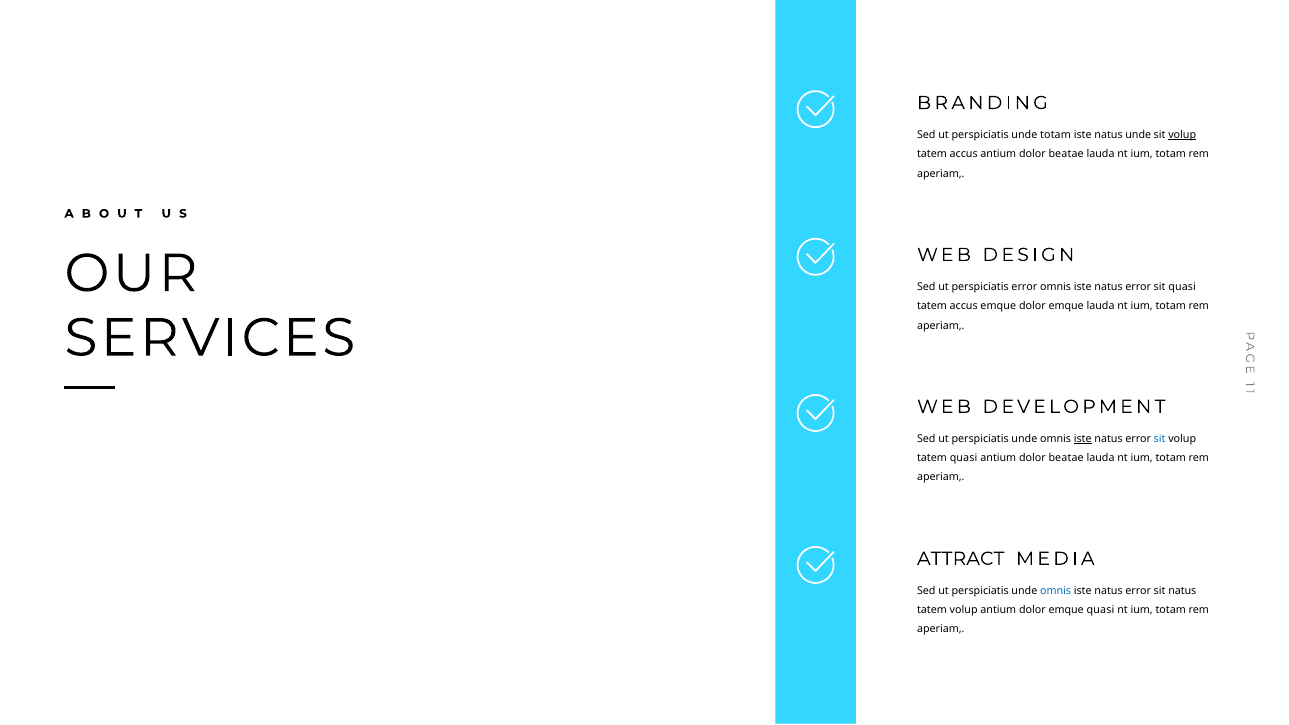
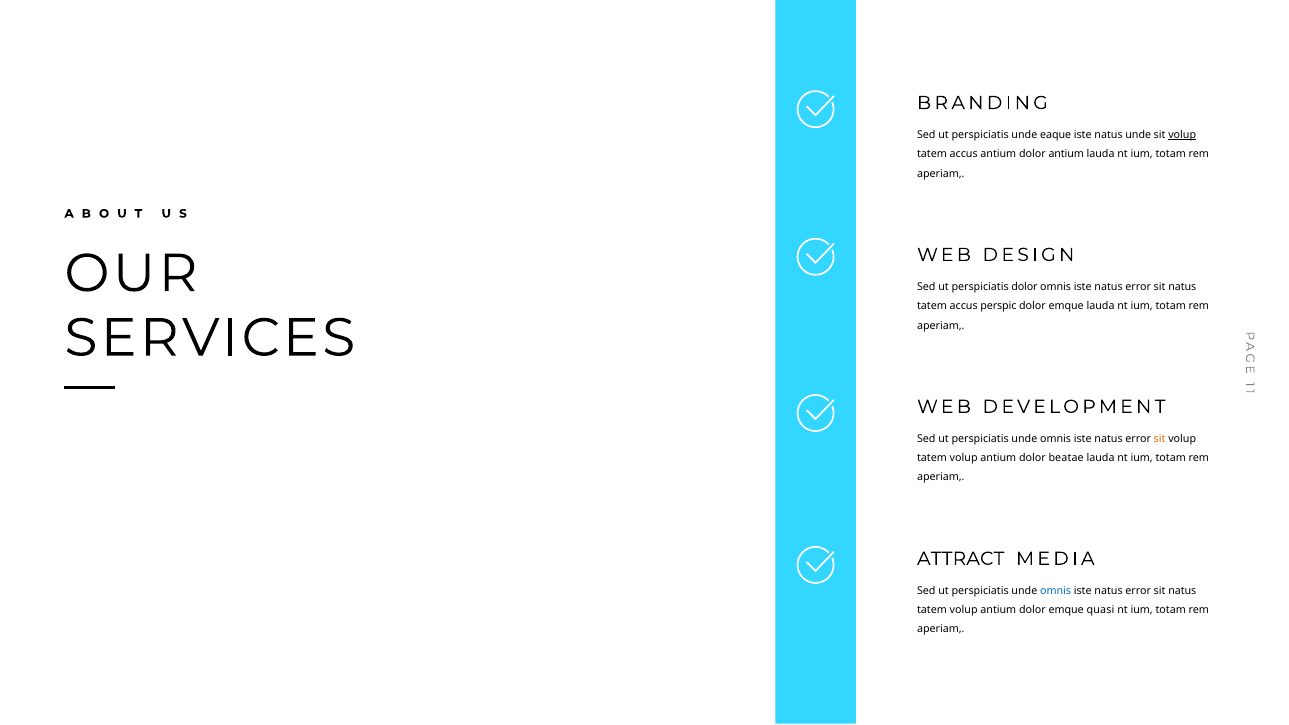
unde totam: totam -> eaque
accus antium dolor beatae: beatae -> antium
perspiciatis error: error -> dolor
quasi at (1182, 287): quasi -> natus
accus emque: emque -> perspic
iste at (1083, 439) underline: present -> none
sit at (1160, 439) colour: blue -> orange
quasi at (964, 458): quasi -> volup
